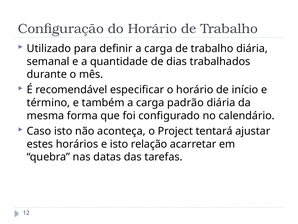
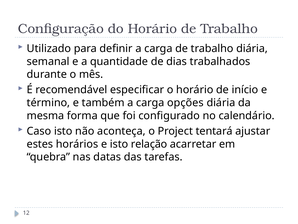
padrão: padrão -> opções
